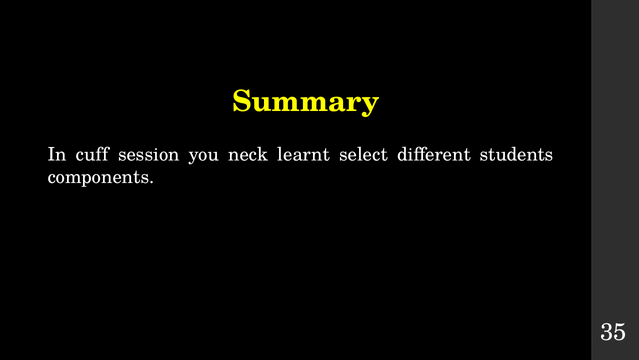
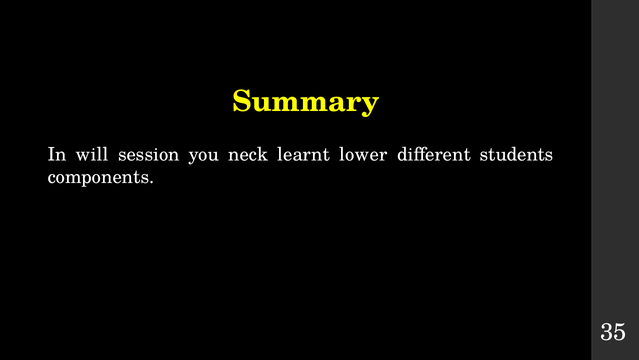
cuff: cuff -> will
select: select -> lower
